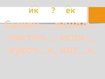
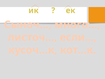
понял…: понял… -> много…
